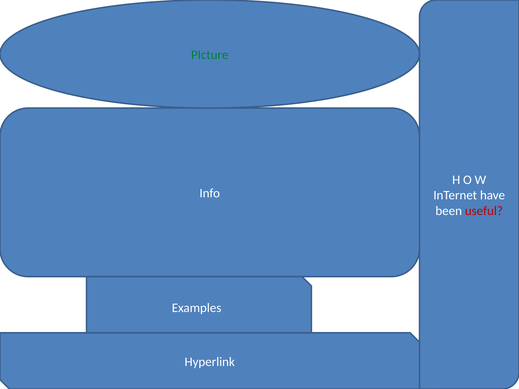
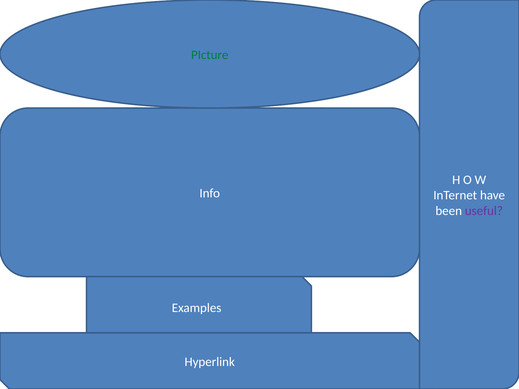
useful colour: red -> purple
